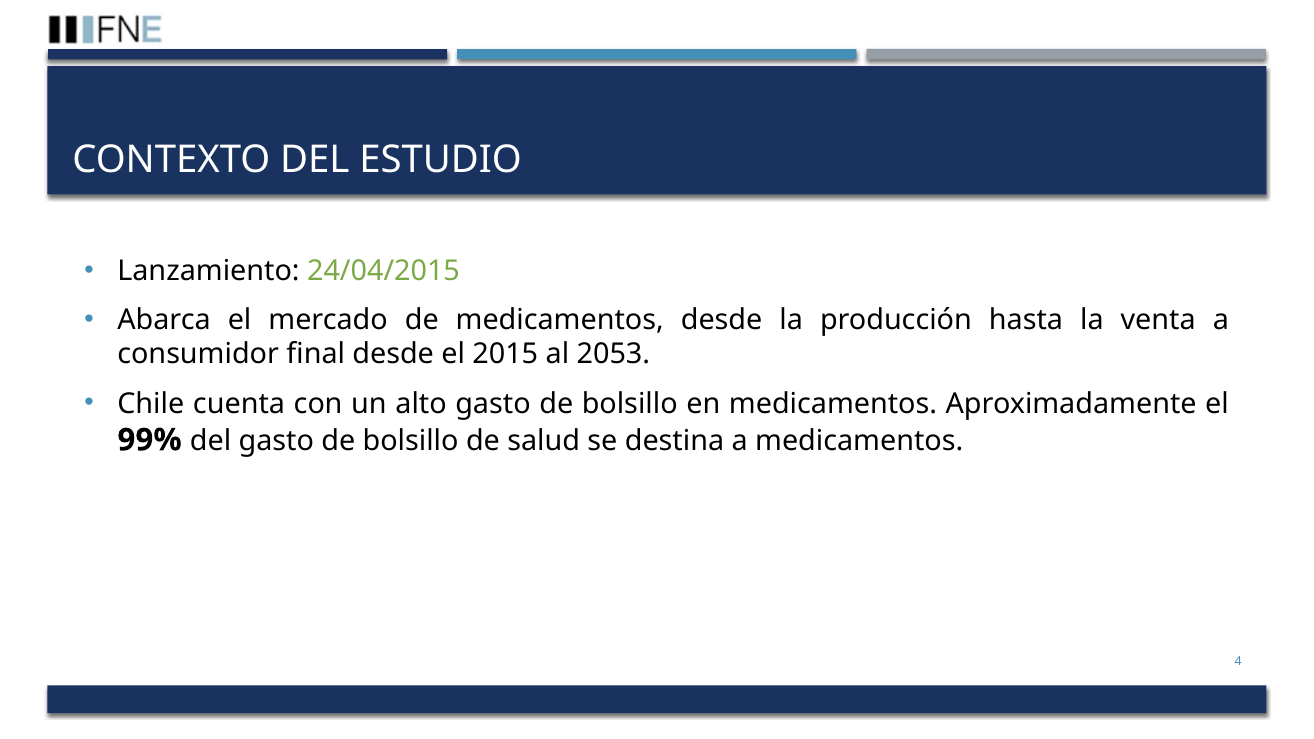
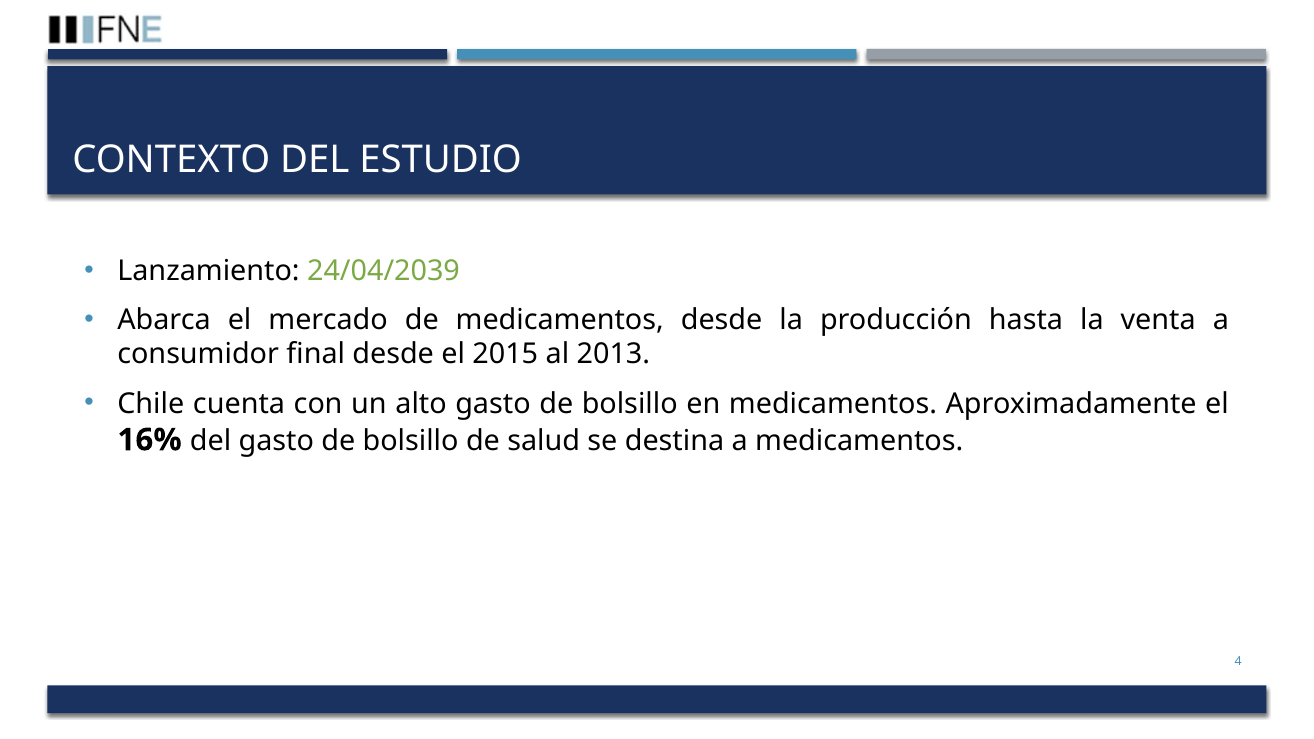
24/04/2015: 24/04/2015 -> 24/04/2039
2053: 2053 -> 2013
99%: 99% -> 16%
